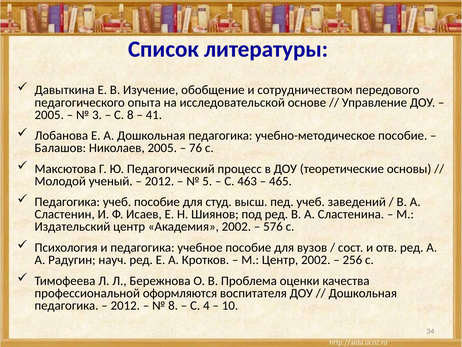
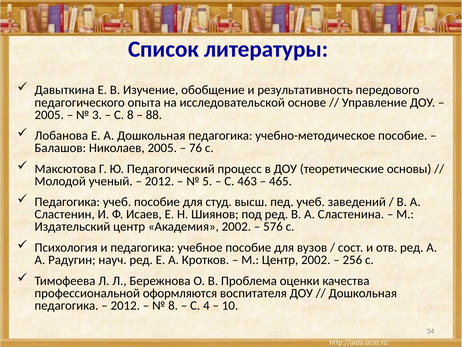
сотрудничеством: сотрудничеством -> результативность
41: 41 -> 88
